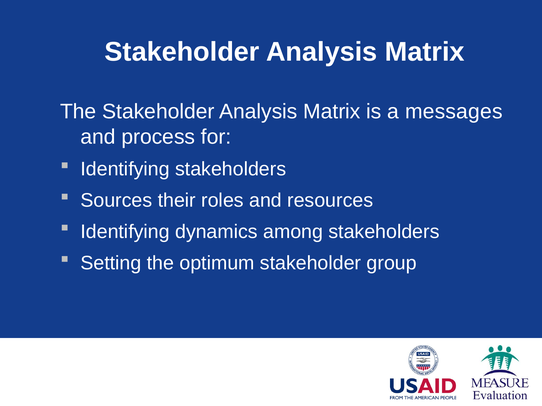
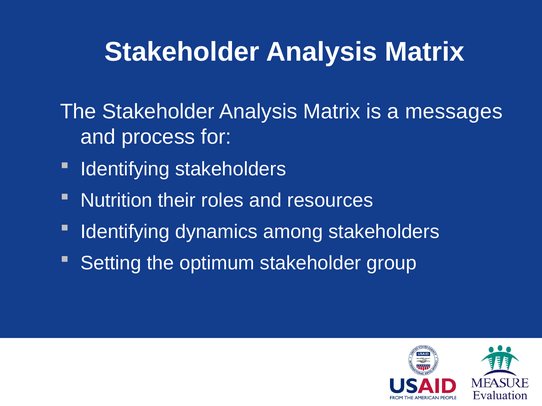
Sources: Sources -> Nutrition
